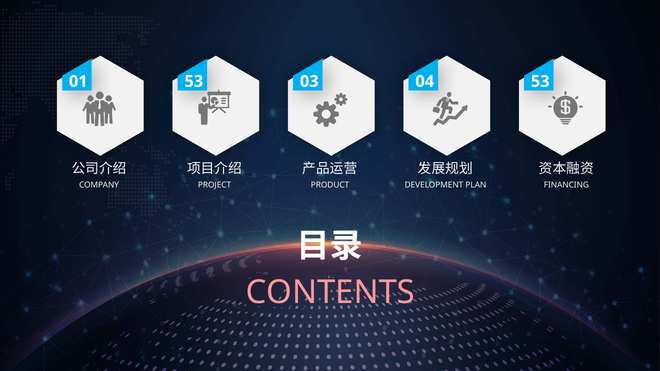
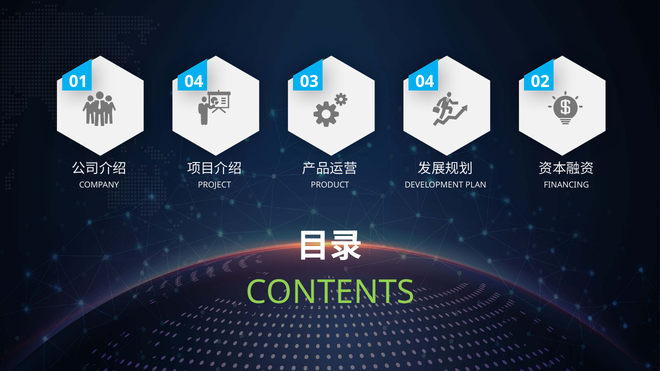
01 53: 53 -> 04
04 53: 53 -> 02
CONTENTS colour: pink -> light green
